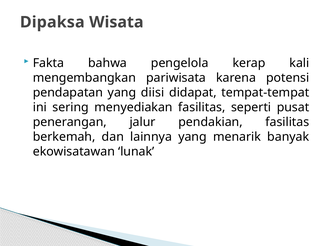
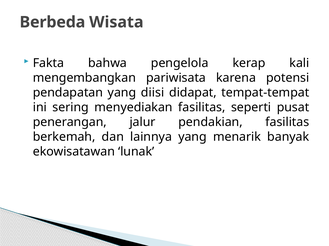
Dipaksa: Dipaksa -> Berbeda
